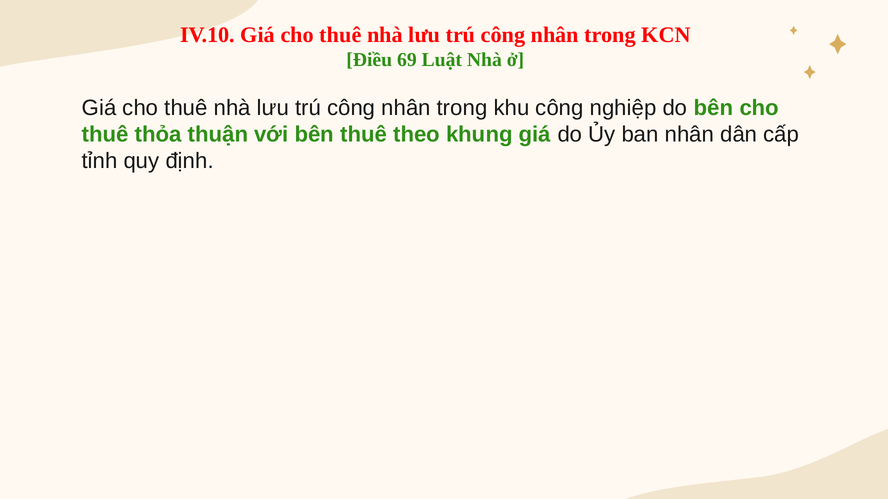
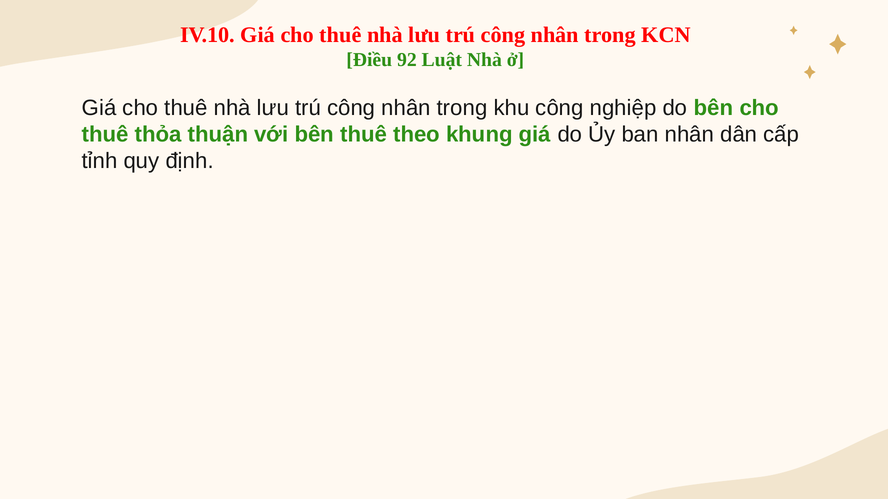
69: 69 -> 92
